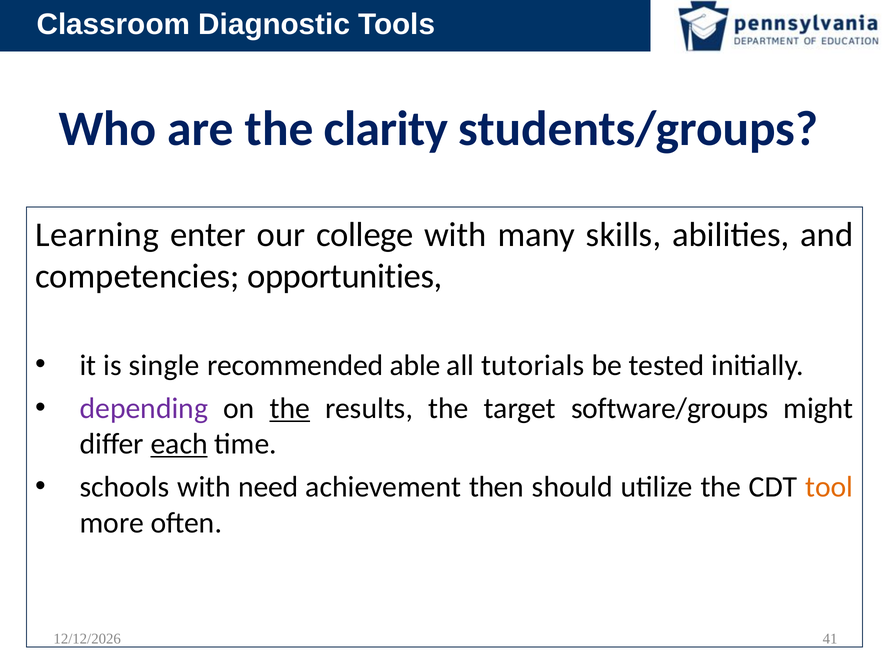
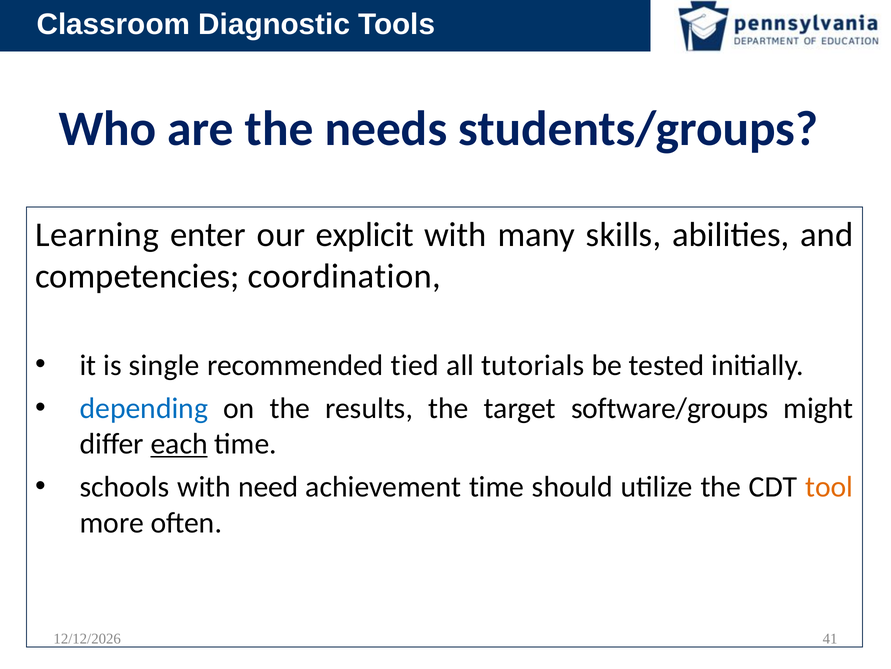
clarity: clarity -> needs
college: college -> explicit
opportunities: opportunities -> coordination
able: able -> tied
depending colour: purple -> blue
the at (290, 408) underline: present -> none
achievement then: then -> time
